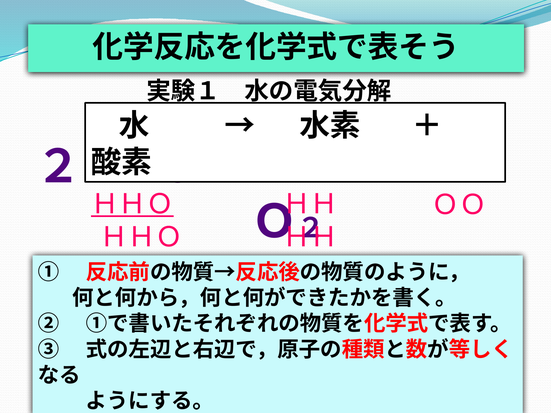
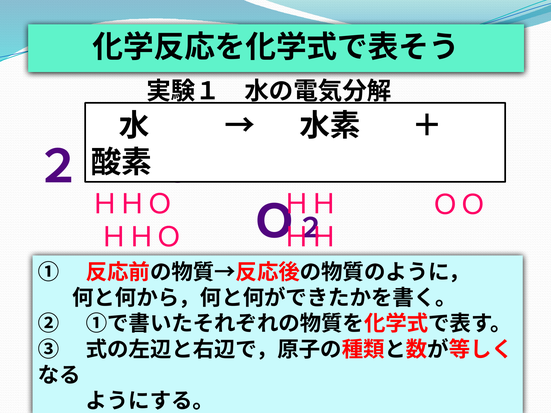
ＨＨＯ at (132, 205) underline: present -> none
